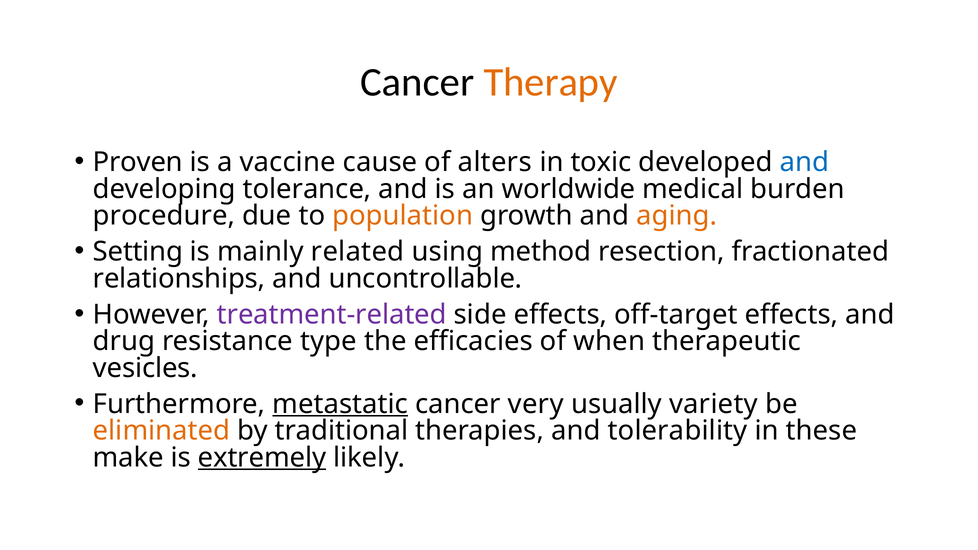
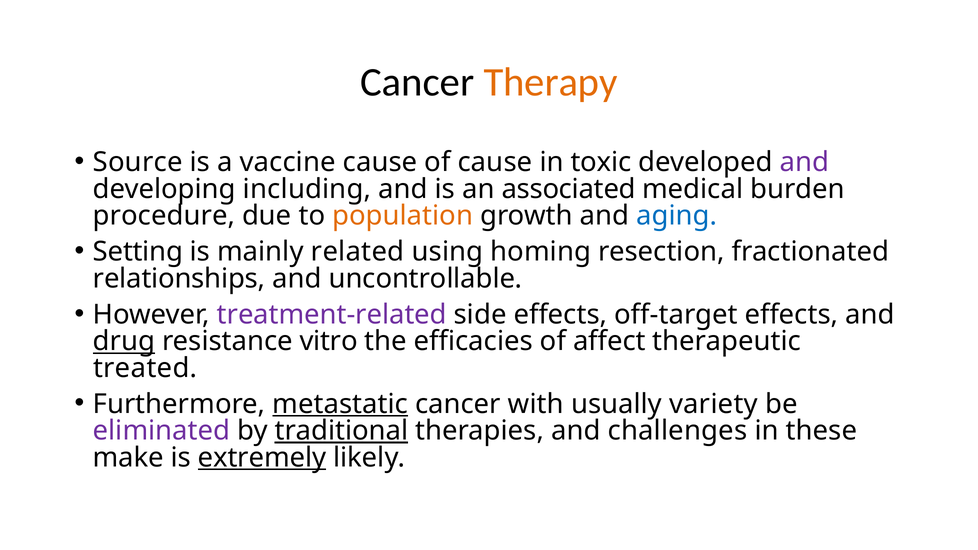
Proven: Proven -> Source
of alters: alters -> cause
and at (805, 162) colour: blue -> purple
tolerance: tolerance -> including
worldwide: worldwide -> associated
aging colour: orange -> blue
method: method -> homing
drug underline: none -> present
type: type -> vitro
when: when -> affect
vesicles: vesicles -> treated
very: very -> with
eliminated colour: orange -> purple
traditional underline: none -> present
tolerability: tolerability -> challenges
